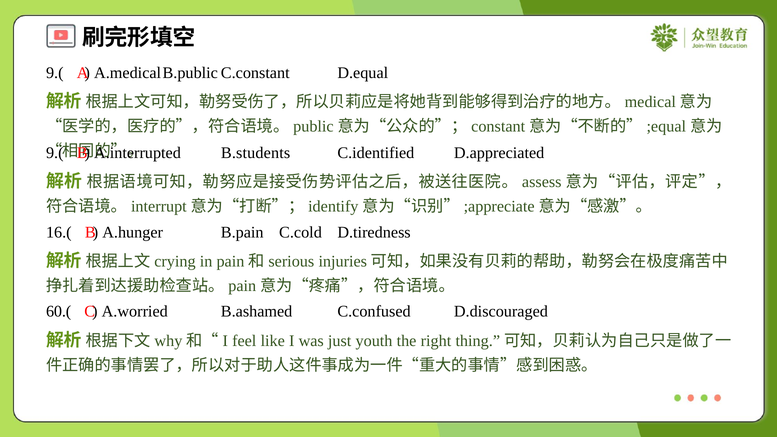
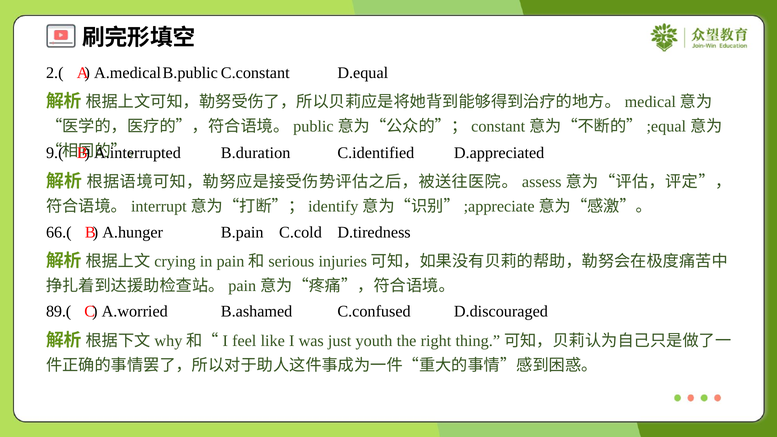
9.( at (55, 73): 9.( -> 2.(
B.students: B.students -> B.duration
16.(: 16.( -> 66.(
60.(: 60.( -> 89.(
